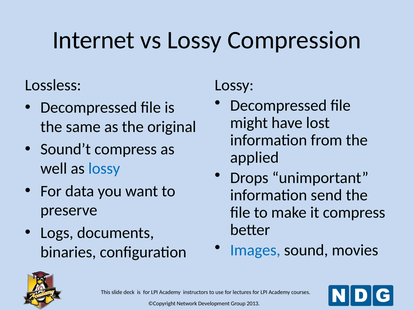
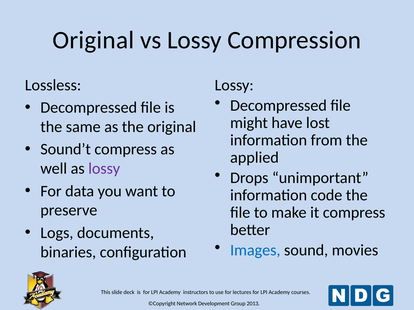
Internet at (94, 40): Internet -> Original
lossy at (104, 169) colour: blue -> purple
send: send -> code
